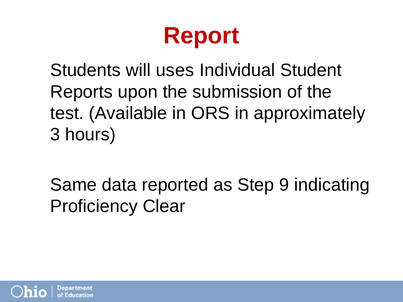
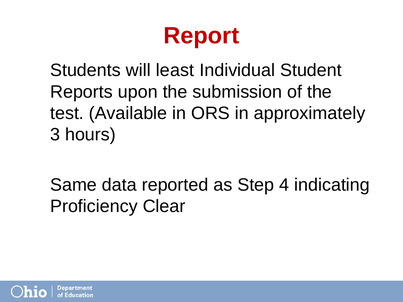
uses: uses -> least
9: 9 -> 4
